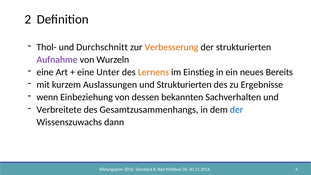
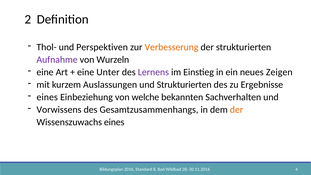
Durchschnitt: Durchschnitt -> Perspektiven
Lernens colour: orange -> purple
Bereits: Bereits -> Zeigen
wenn at (47, 97): wenn -> eines
dessen: dessen -> welche
Verbreitete: Verbreitete -> Vorwissens
der at (237, 110) colour: blue -> orange
Wissenszuwachs dann: dann -> eines
